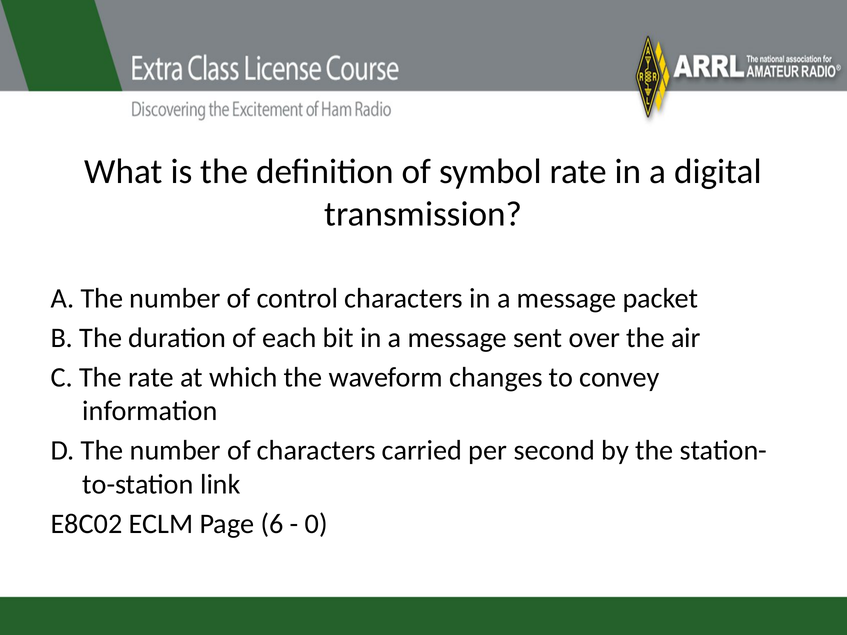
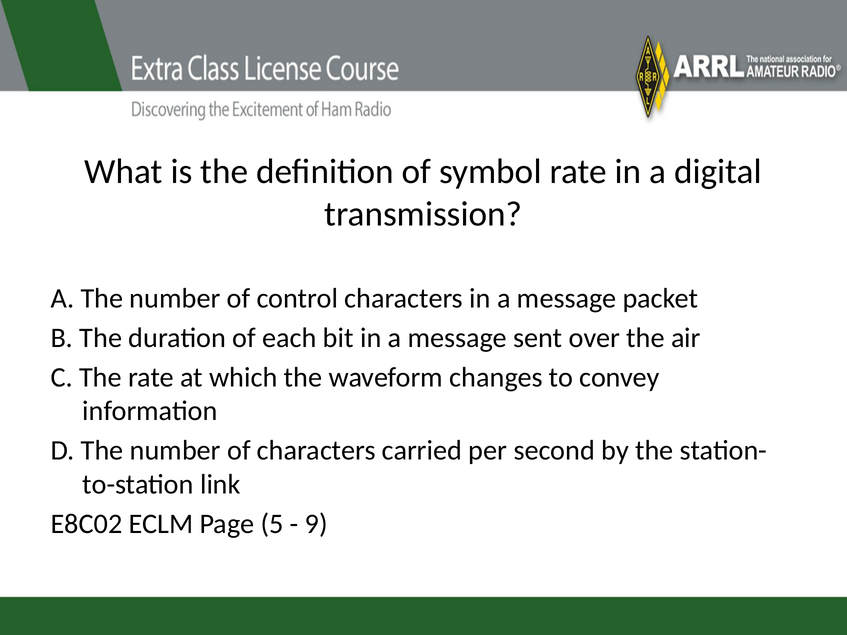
6: 6 -> 5
0: 0 -> 9
